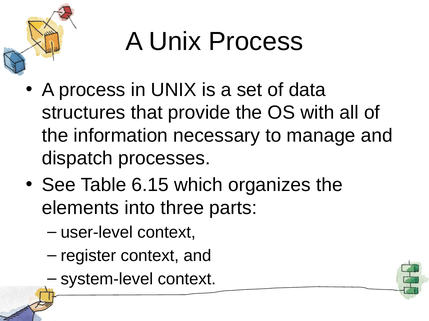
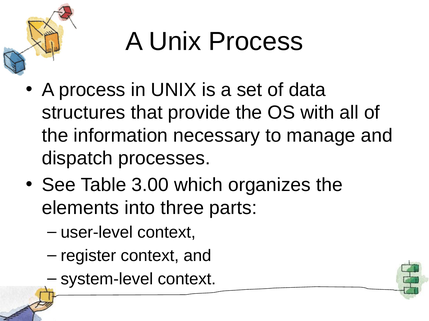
6.15: 6.15 -> 3.00
